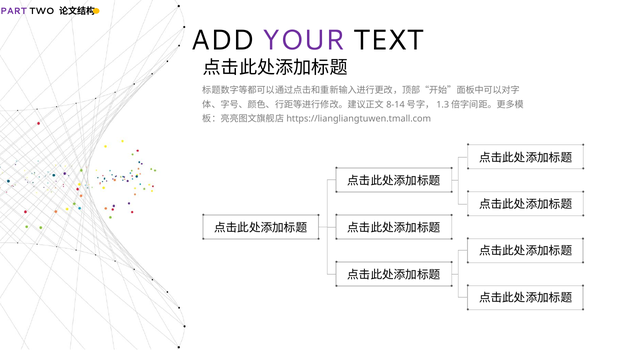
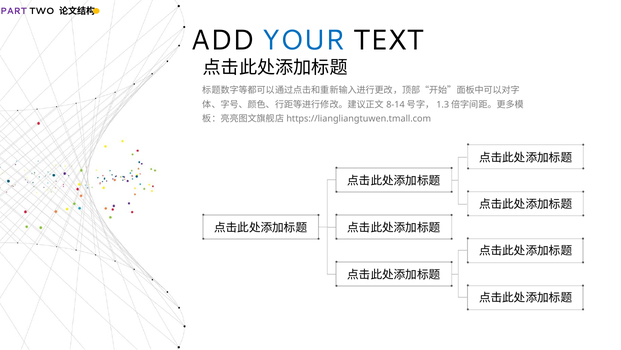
YOUR colour: purple -> blue
